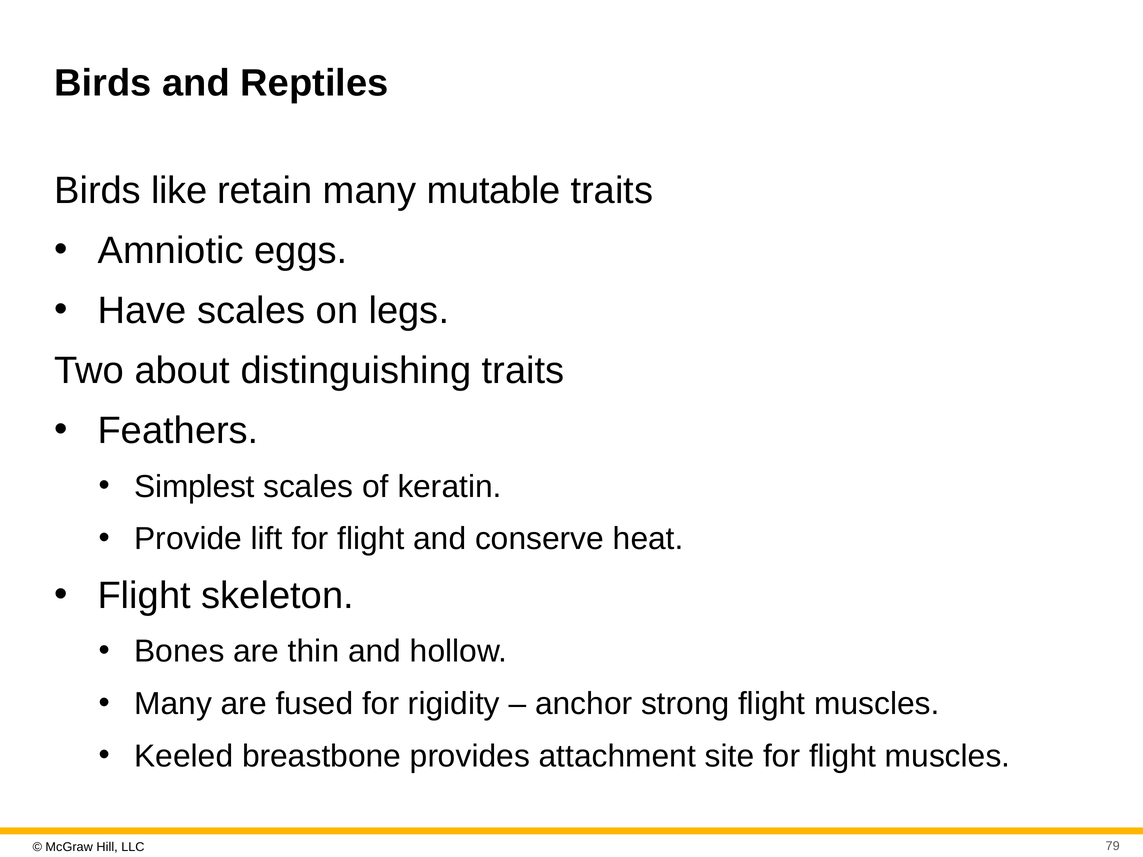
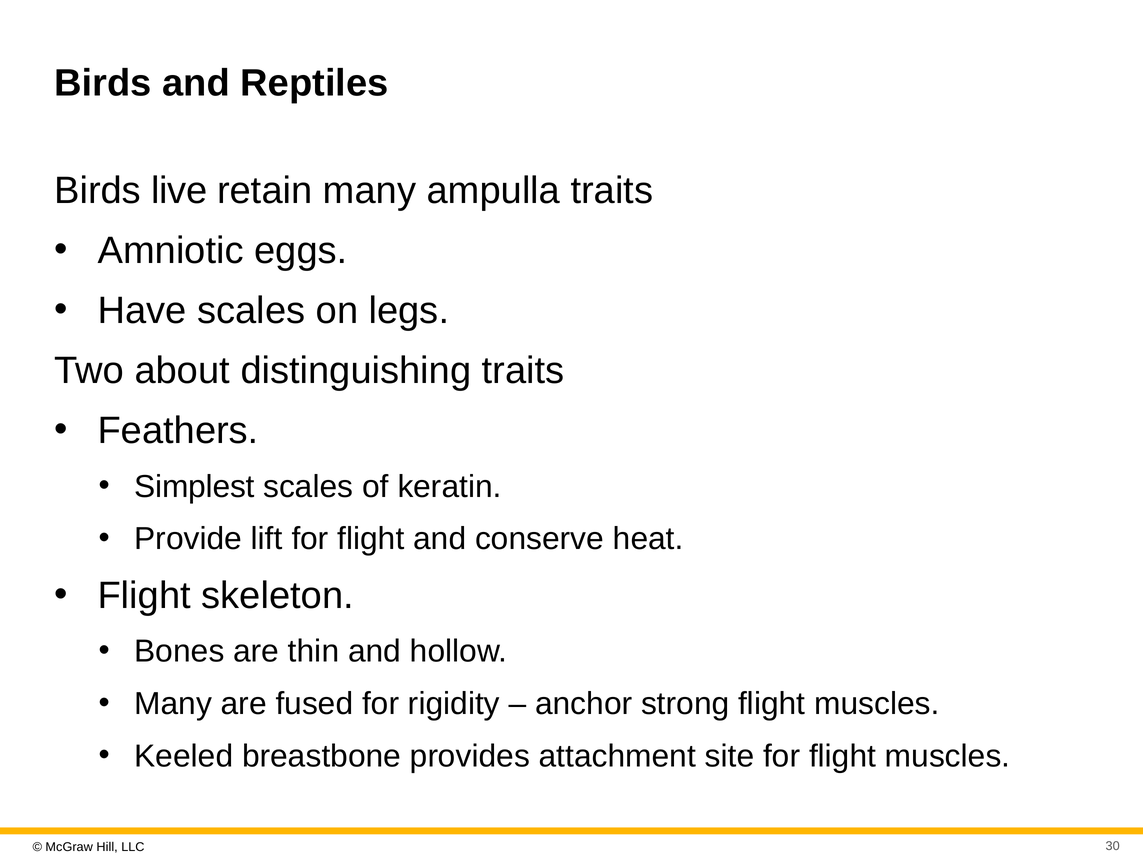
like: like -> live
mutable: mutable -> ampulla
79: 79 -> 30
